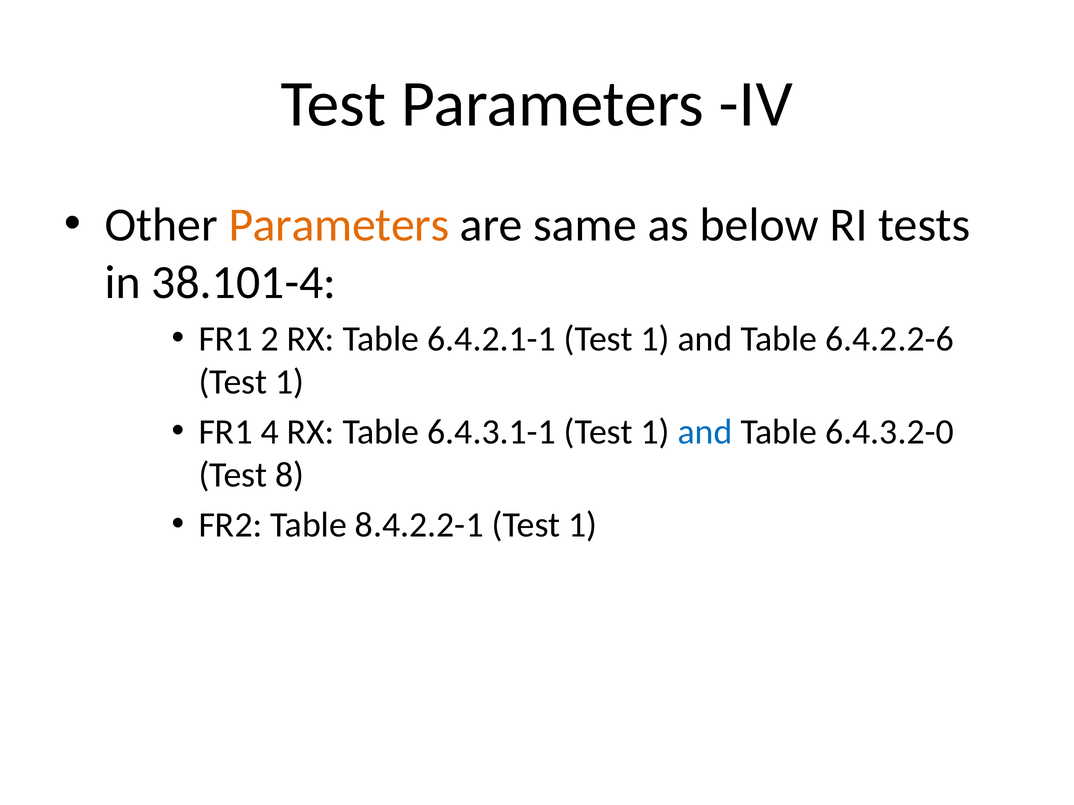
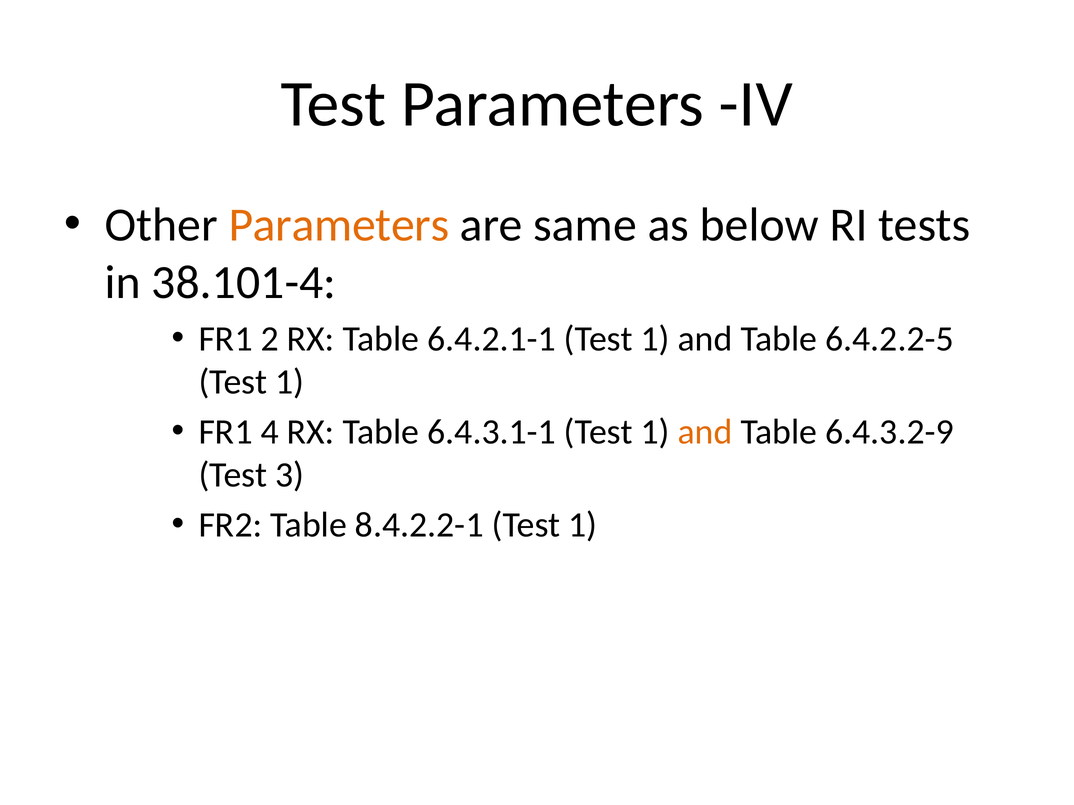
6.4.2.2-6: 6.4.2.2-6 -> 6.4.2.2-5
and at (705, 432) colour: blue -> orange
6.4.3.2-0: 6.4.3.2-0 -> 6.4.3.2-9
8: 8 -> 3
